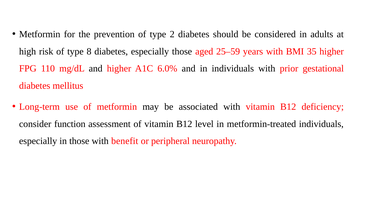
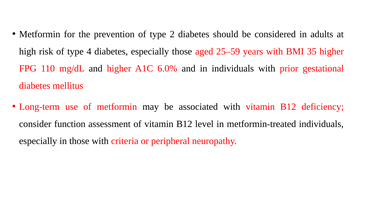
8: 8 -> 4
benefit: benefit -> criteria
